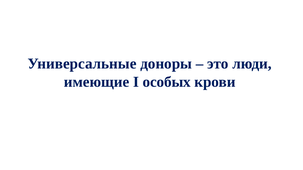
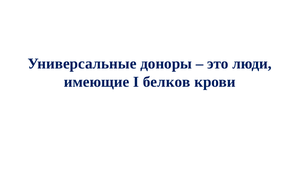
особых: особых -> белков
